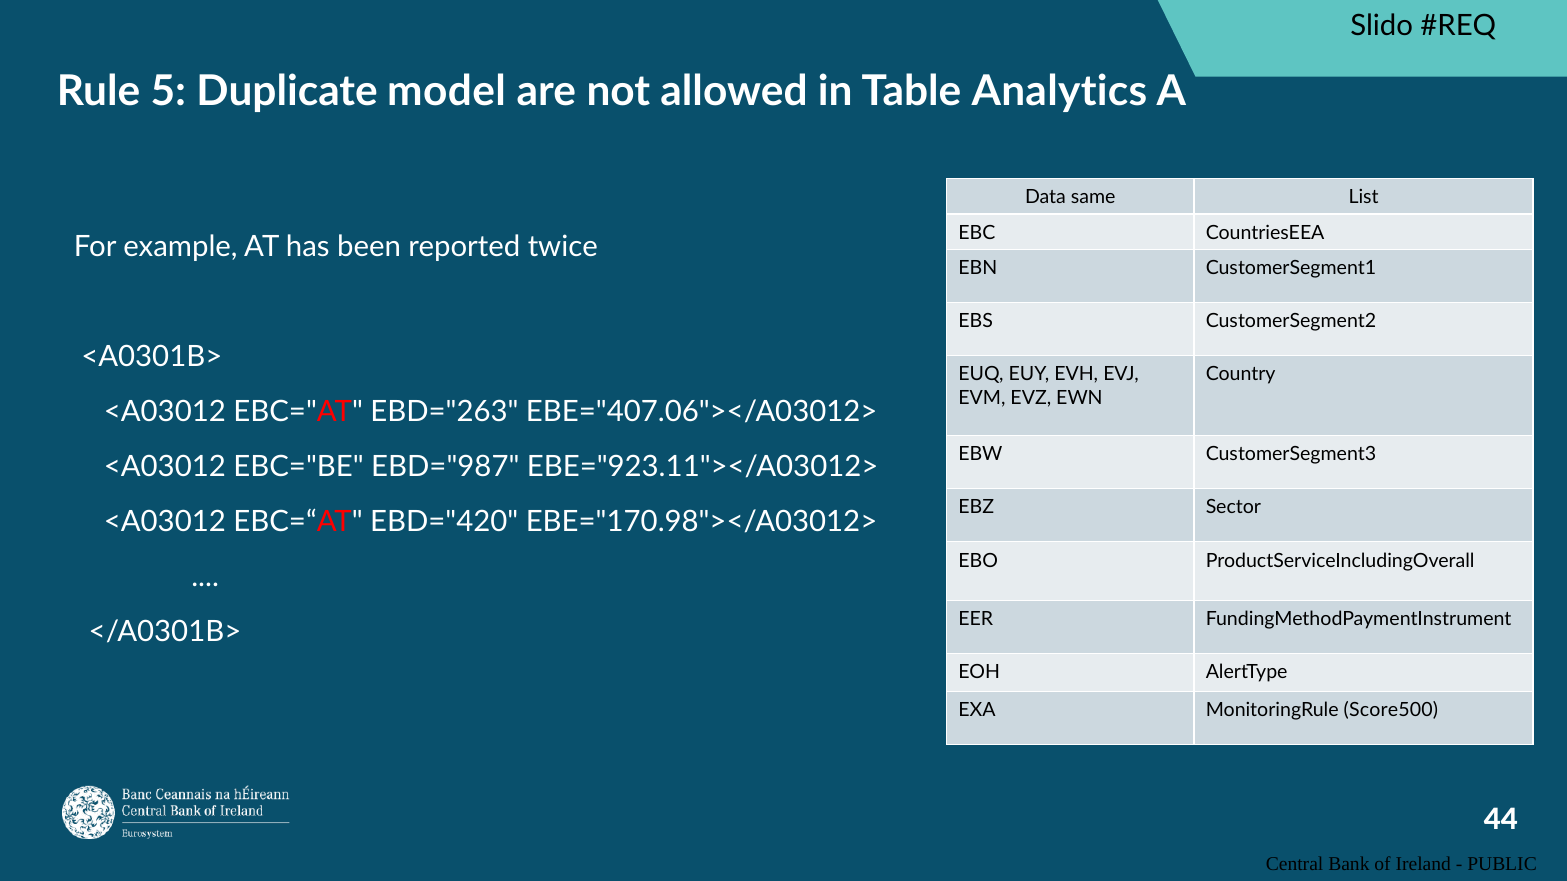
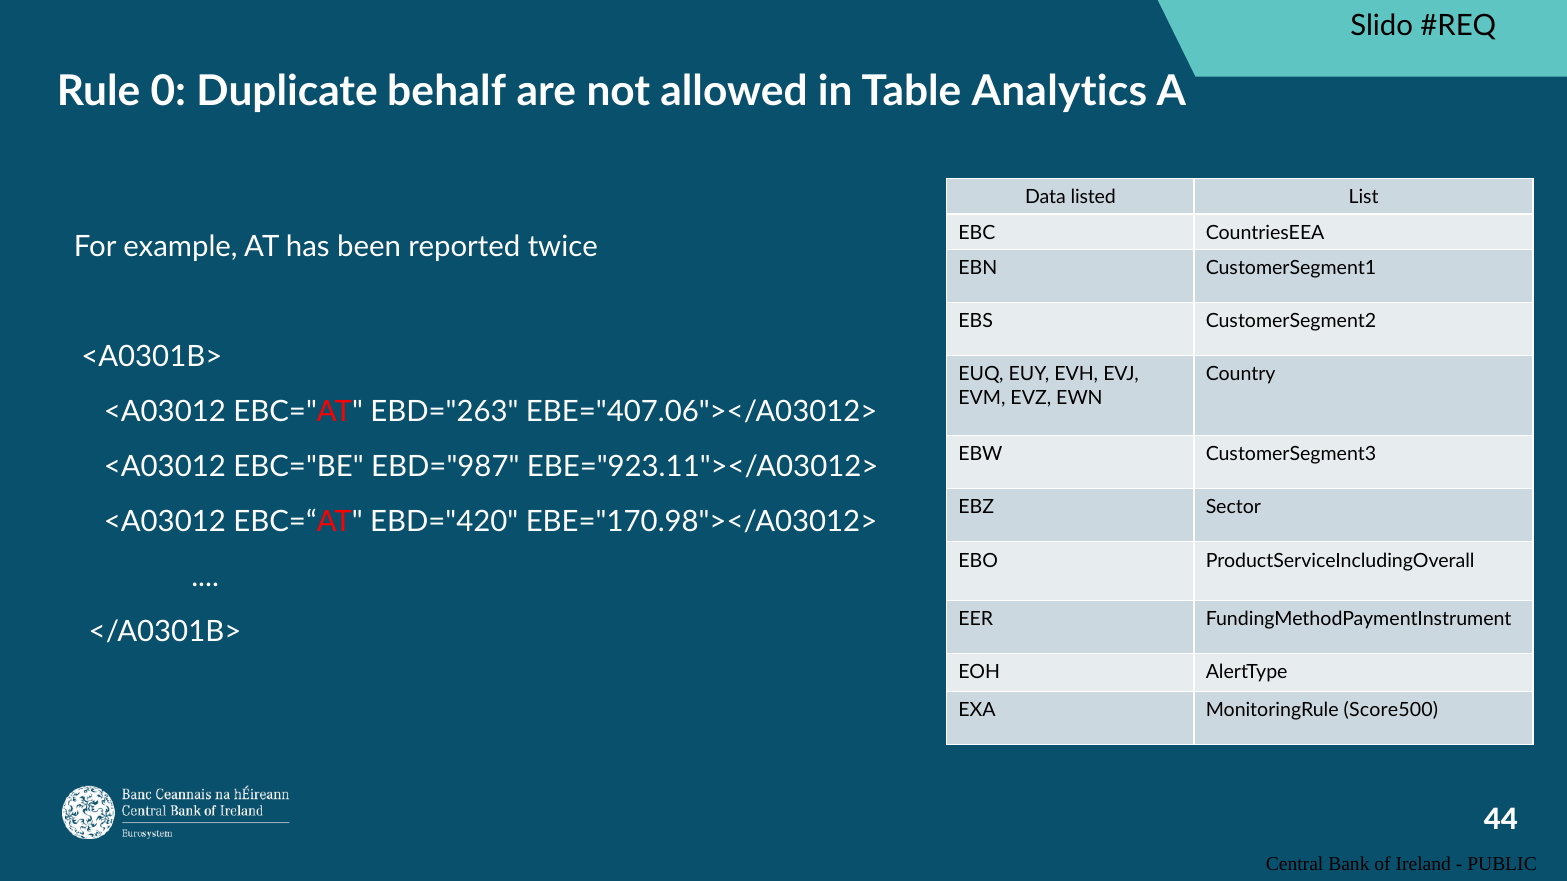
5: 5 -> 0
model: model -> behalf
same: same -> listed
